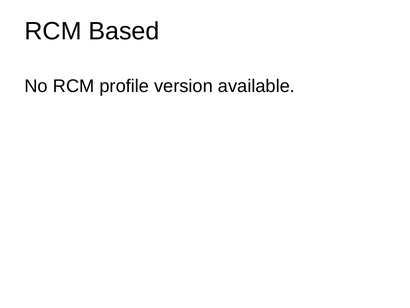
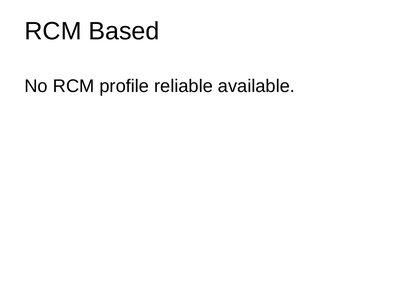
version: version -> reliable
